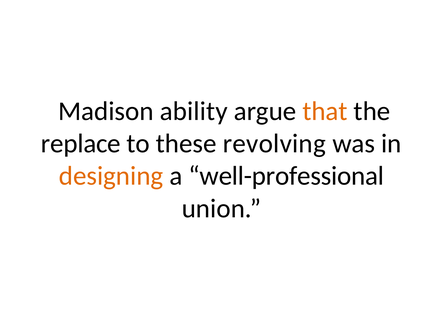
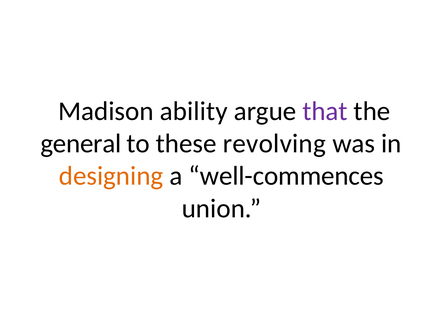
that colour: orange -> purple
replace: replace -> general
well-professional: well-professional -> well-commences
